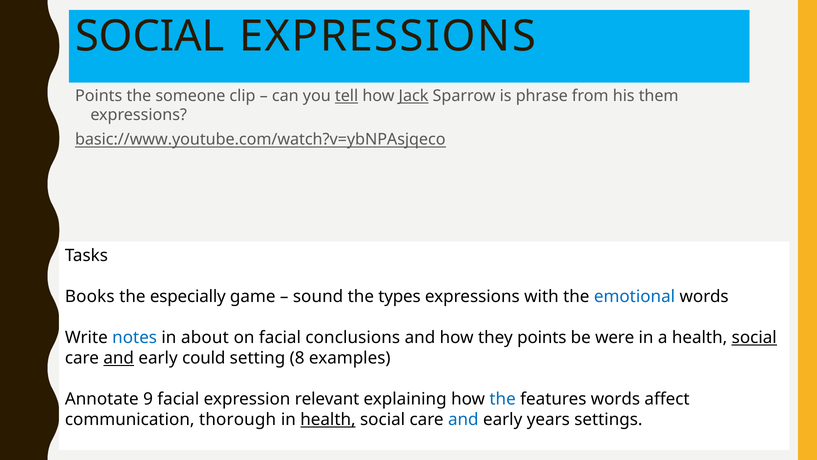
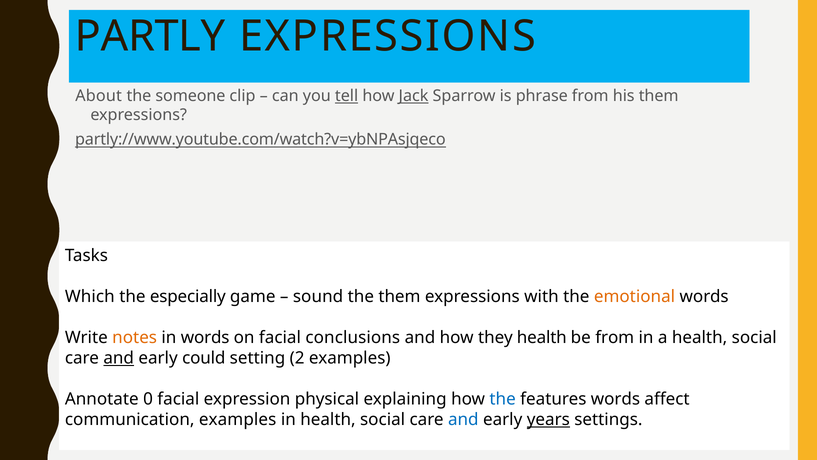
SOCIAL at (150, 36): SOCIAL -> PARTLY
Points at (99, 96): Points -> About
basic://www.youtube.com/watch?v=ybNPAsjqeco: basic://www.youtube.com/watch?v=ybNPAsjqeco -> partly://www.youtube.com/watch?v=ybNPAsjqeco
Books: Books -> Which
the types: types -> them
emotional colour: blue -> orange
notes colour: blue -> orange
in about: about -> words
they points: points -> health
be were: were -> from
social at (754, 337) underline: present -> none
8: 8 -> 2
9: 9 -> 0
relevant: relevant -> physical
communication thorough: thorough -> examples
health at (328, 419) underline: present -> none
years underline: none -> present
